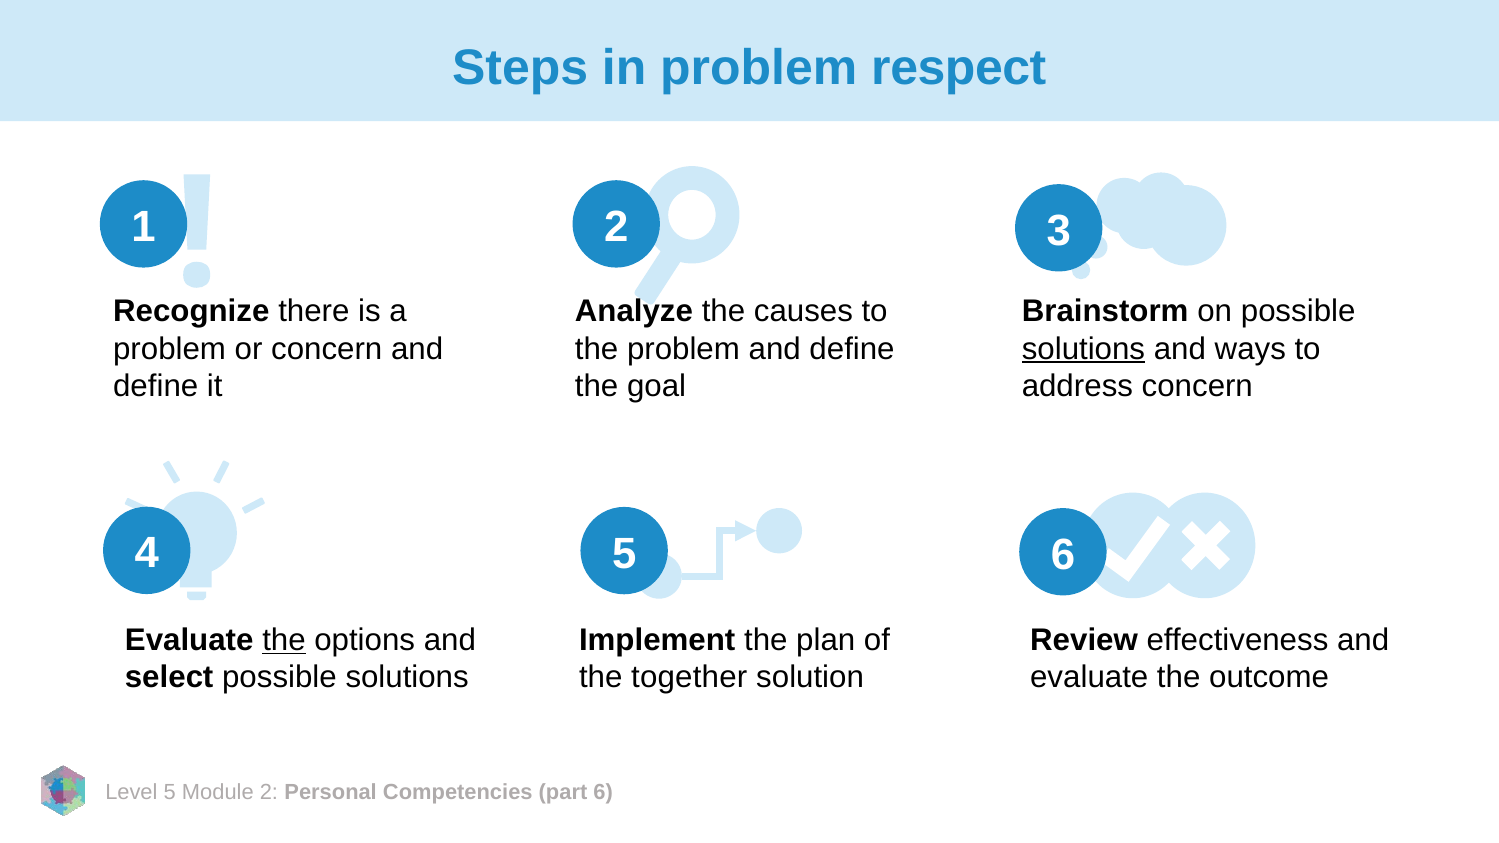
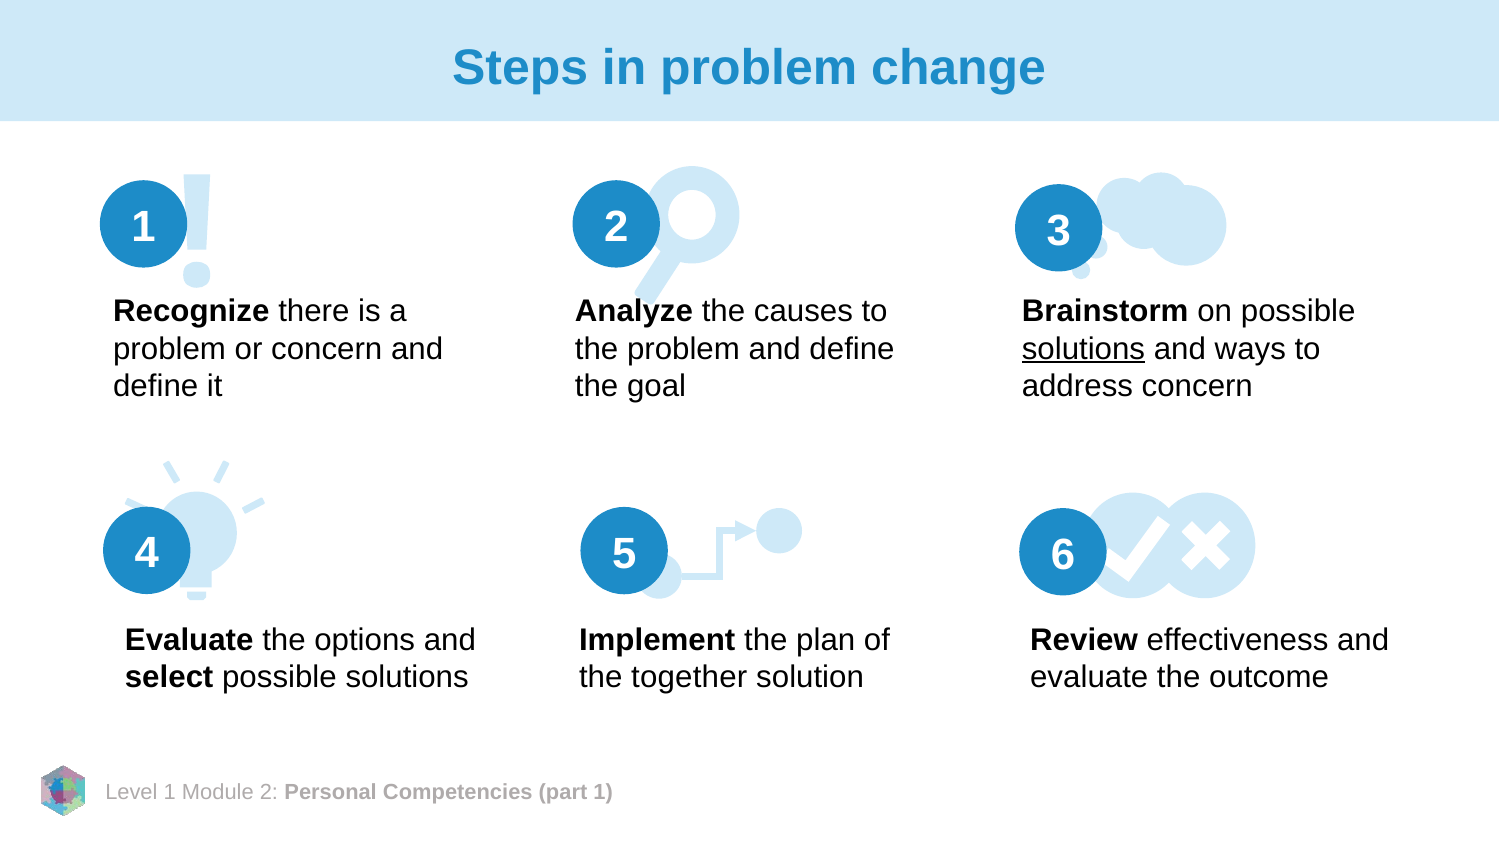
respect: respect -> change
the at (284, 640) underline: present -> none
5 at (170, 792): 5 -> 1
6 at (603, 792): 6 -> 1
